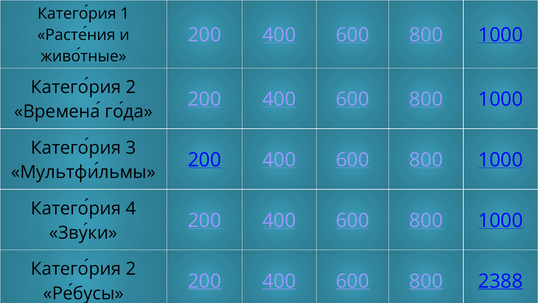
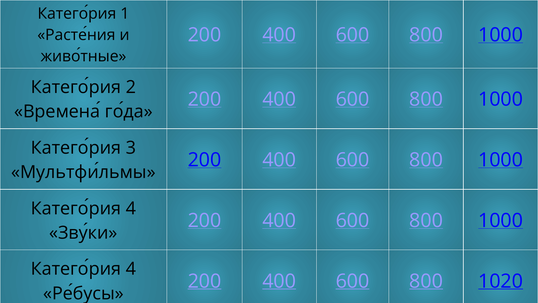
2 at (131, 269): 2 -> 4
2388: 2388 -> 1020
